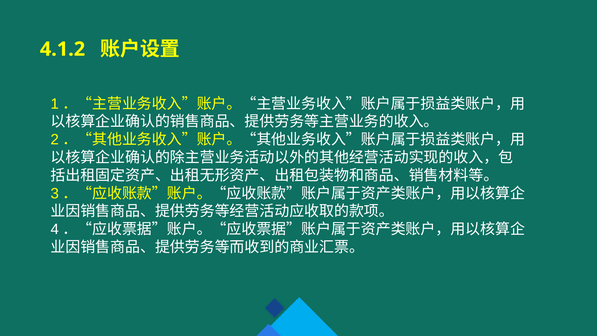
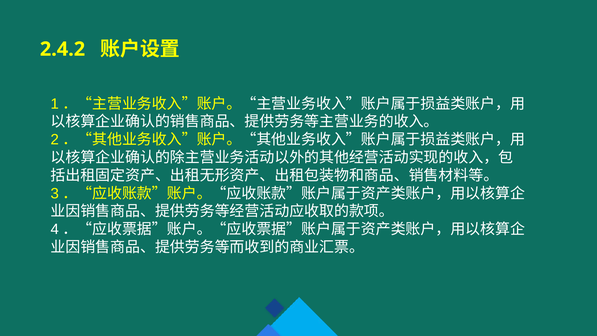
4.1.2: 4.1.2 -> 2.4.2
